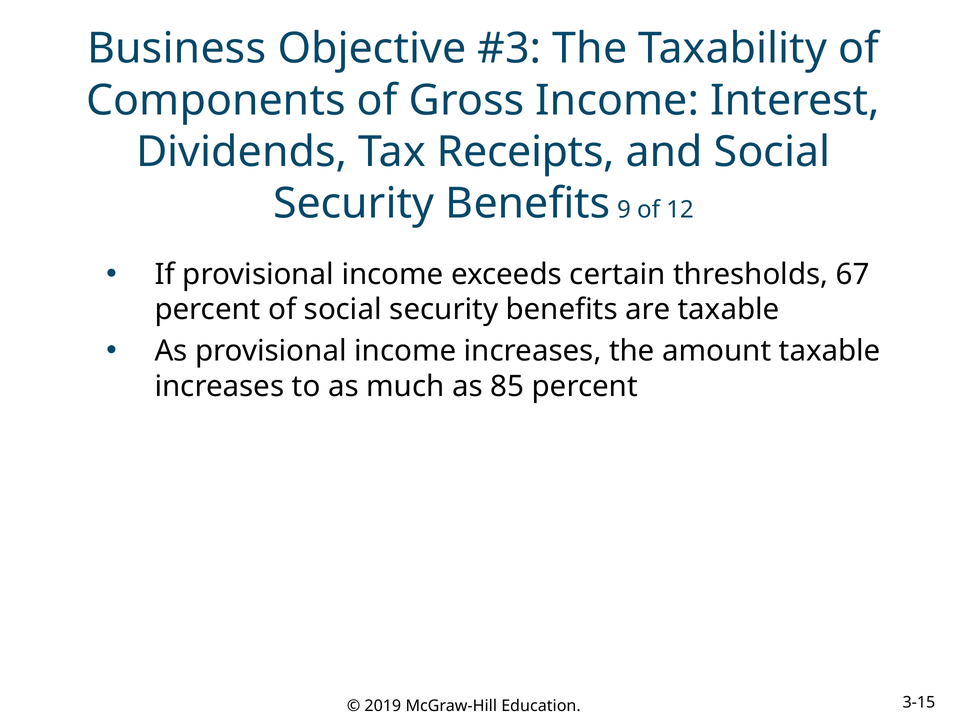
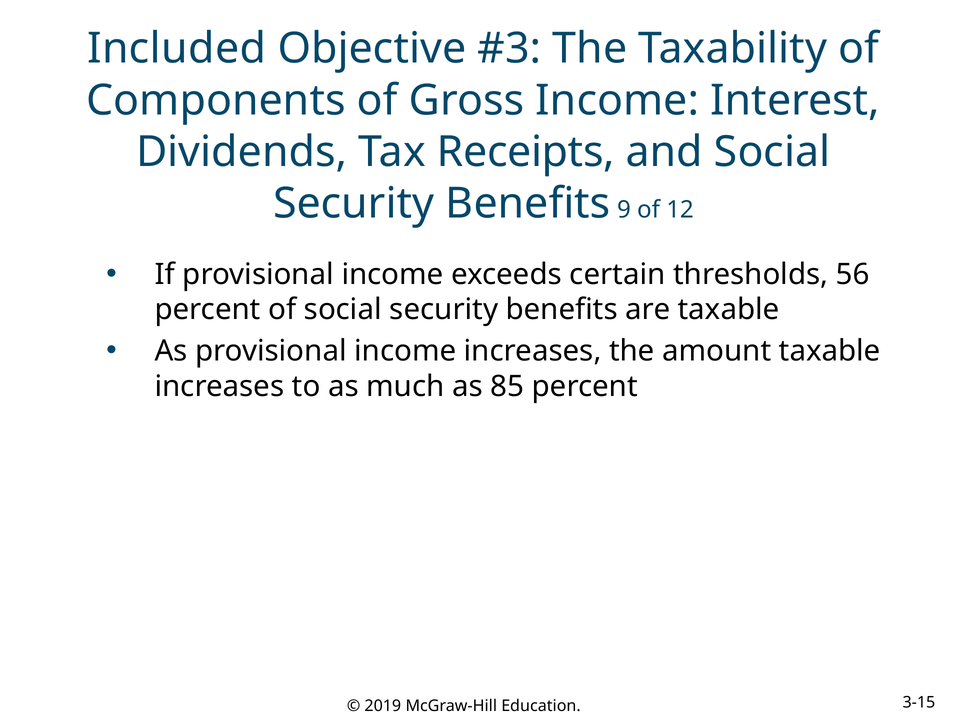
Business: Business -> Included
67: 67 -> 56
